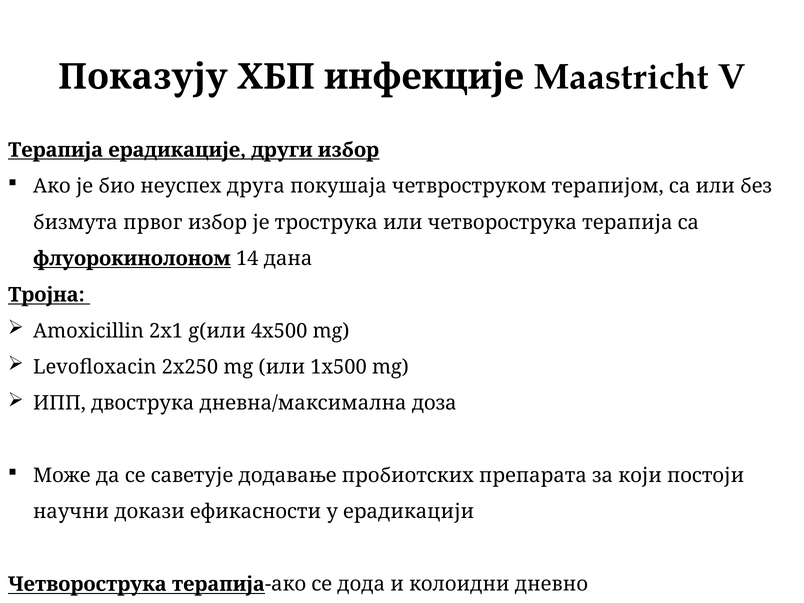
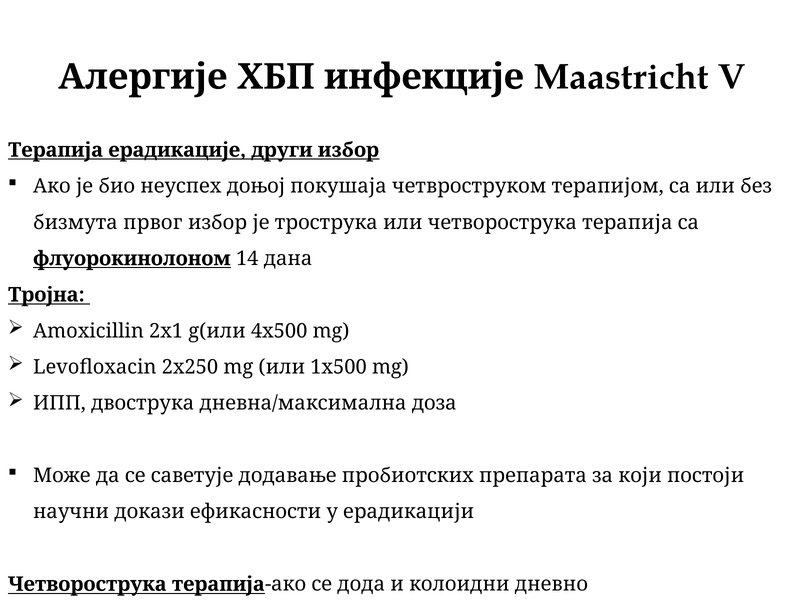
Показују: Показују -> Алергије
друга: друга -> доњој
